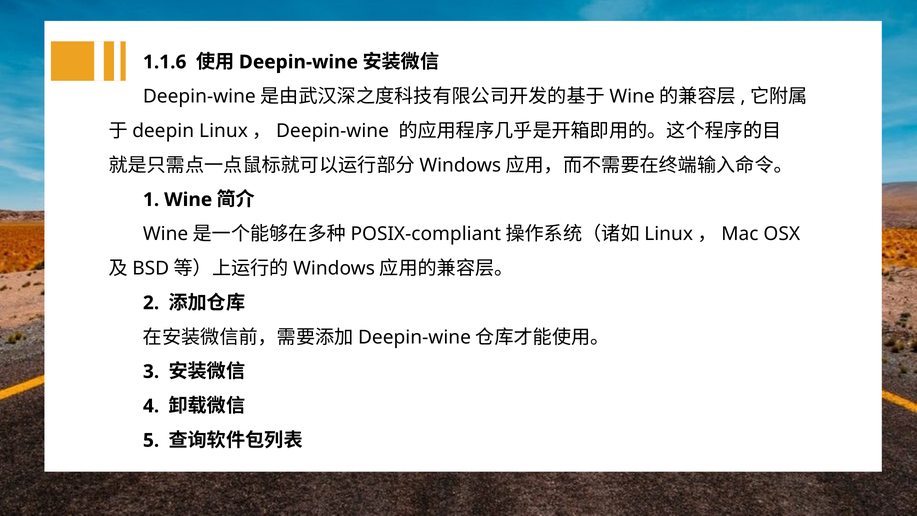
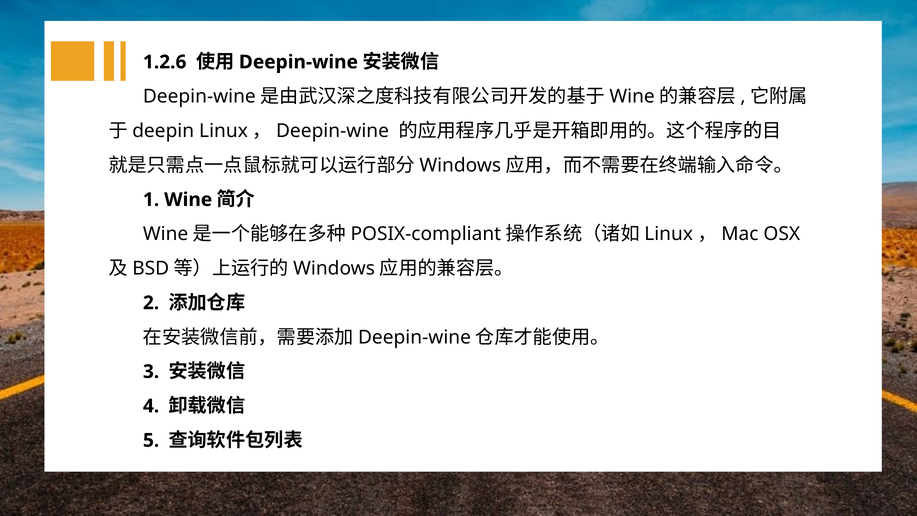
1.1.6: 1.1.6 -> 1.2.6
